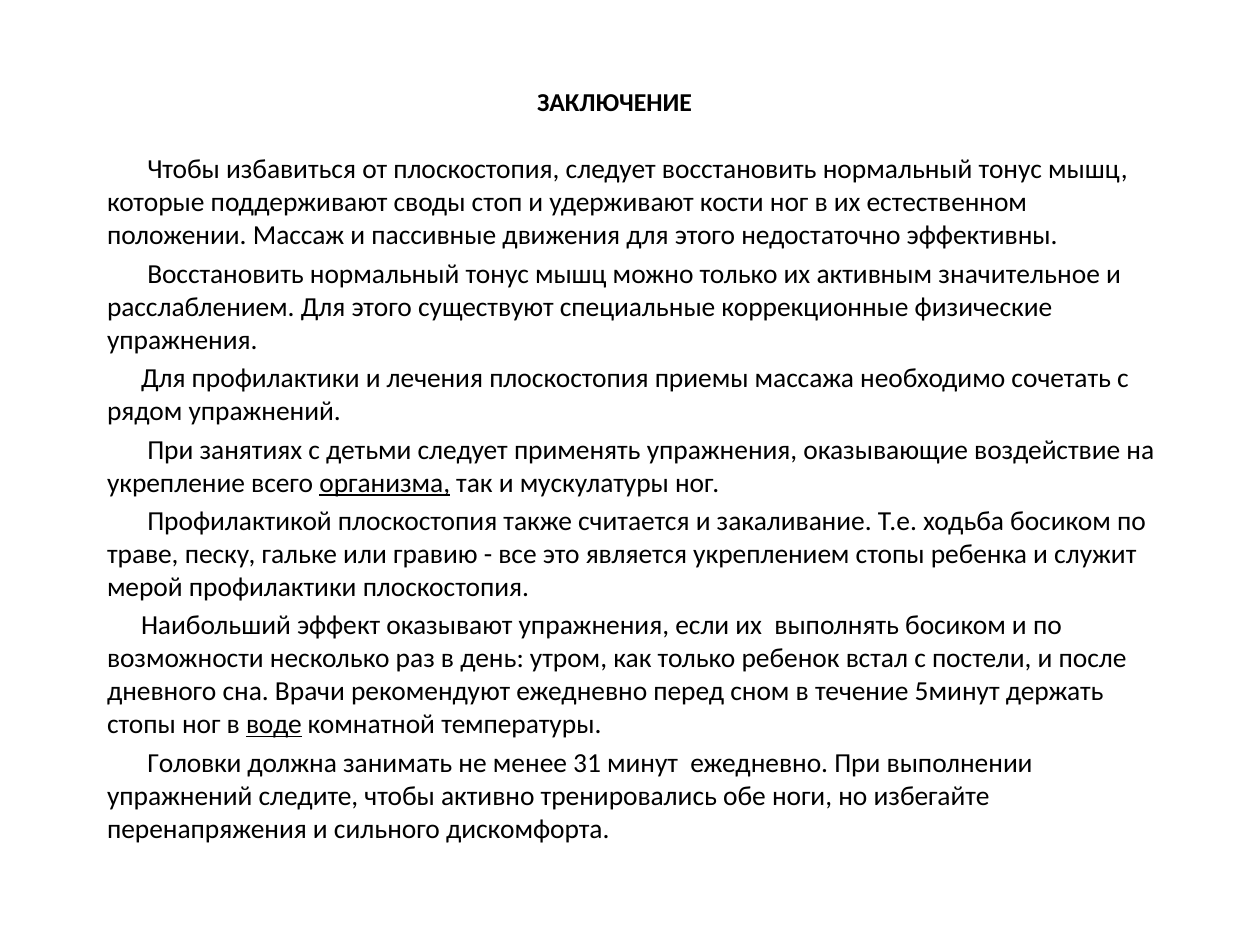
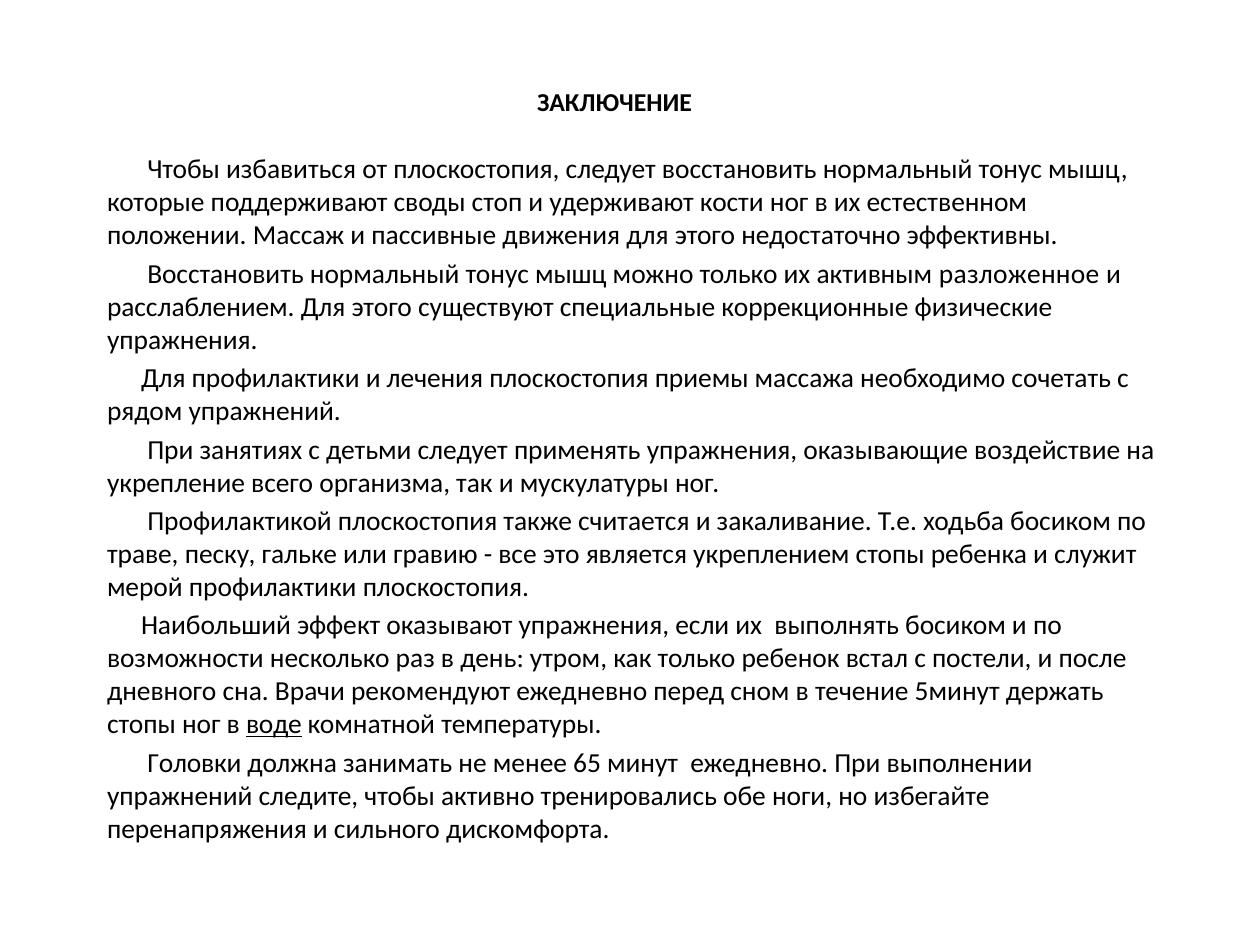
значительное: значительное -> разложенное
организма underline: present -> none
31: 31 -> 65
